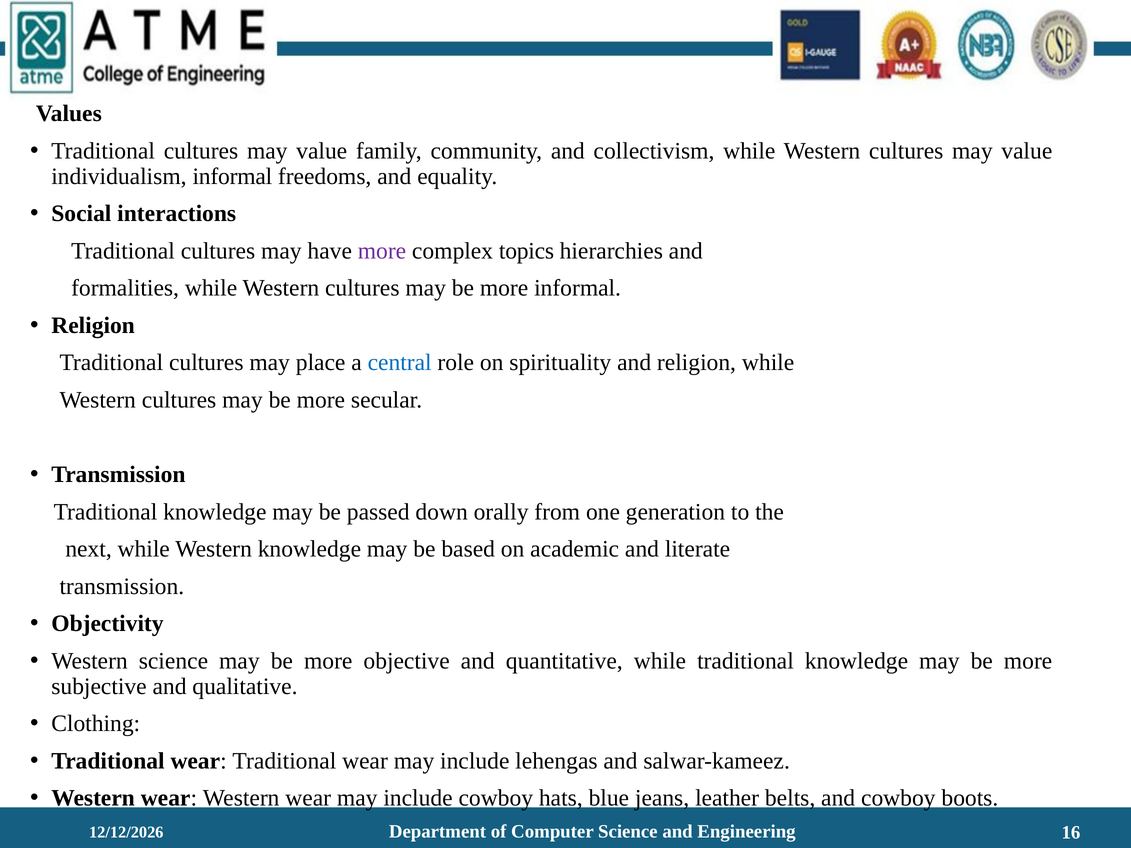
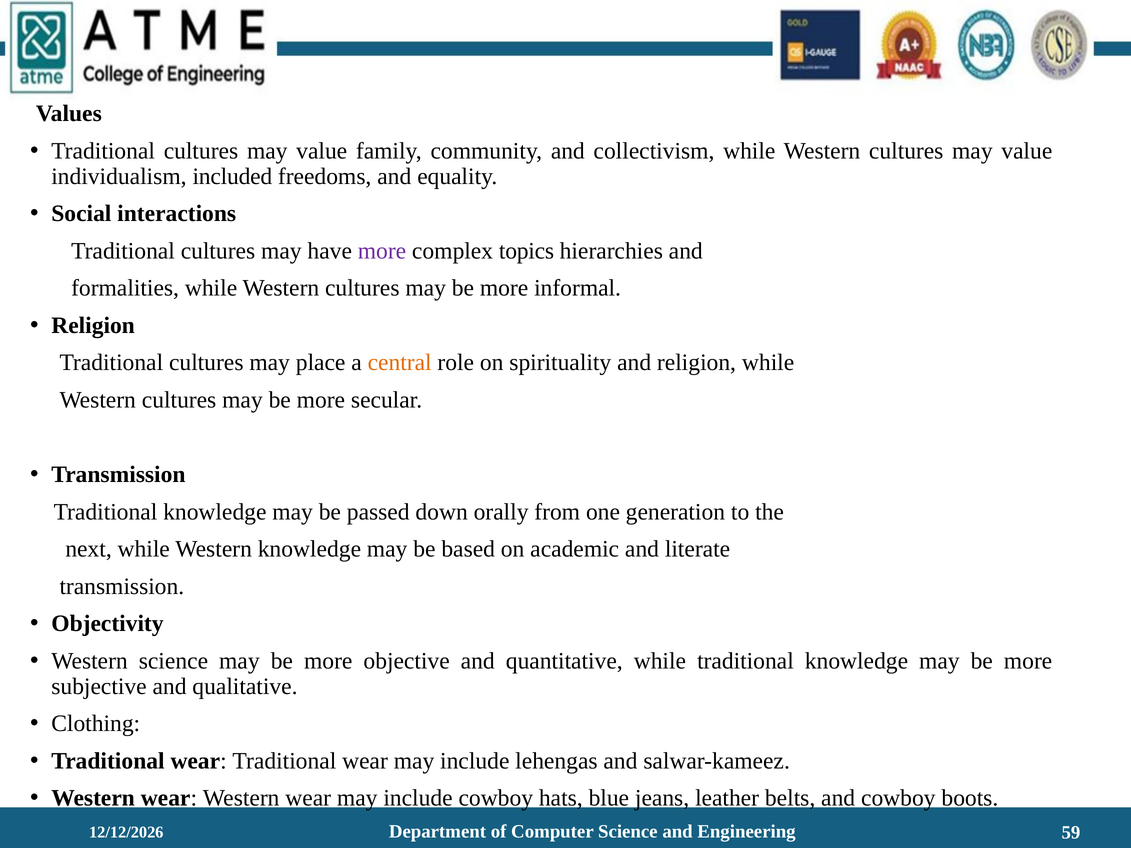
individualism informal: informal -> included
central colour: blue -> orange
16: 16 -> 59
